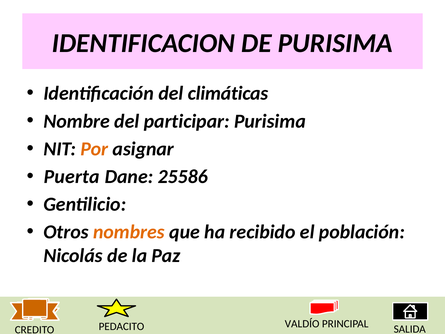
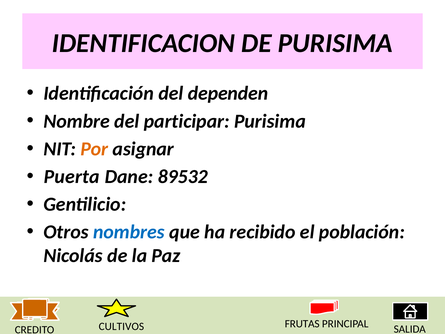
climáticas: climáticas -> dependen
25586: 25586 -> 89532
nombres colour: orange -> blue
VALDÍO: VALDÍO -> FRUTAS
PEDACITO: PEDACITO -> CULTIVOS
